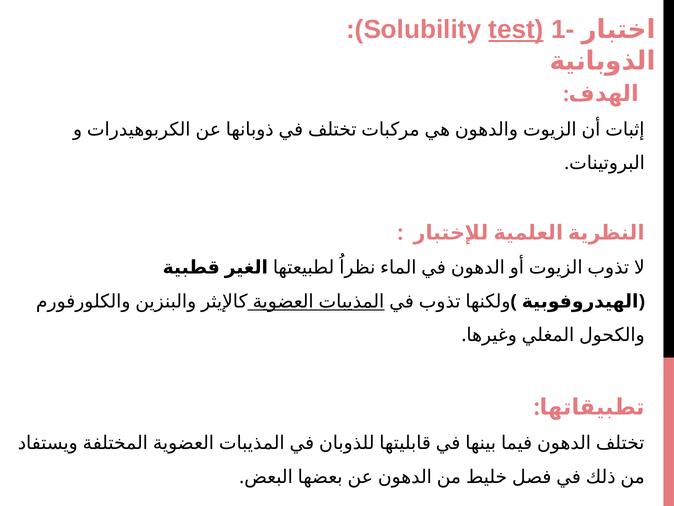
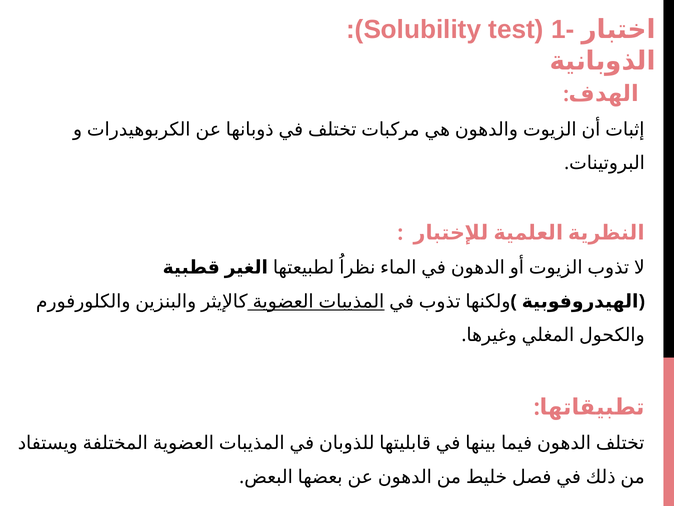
test underline: present -> none
